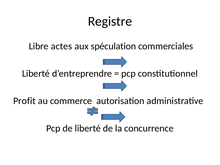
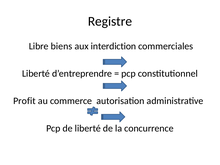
actes: actes -> biens
spéculation: spéculation -> interdiction
